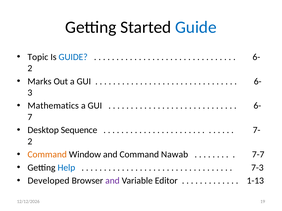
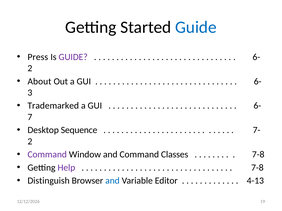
Topic: Topic -> Press
GUIDE at (73, 57) colour: blue -> purple
Marks: Marks -> About
Mathematics: Mathematics -> Trademarked
Command at (47, 155) colour: orange -> purple
Nawab: Nawab -> Classes
7-7 at (258, 155): 7-7 -> 7-8
Help colour: blue -> purple
7-3 at (257, 168): 7-3 -> 7-8
Developed: Developed -> Distinguish
and at (112, 181) colour: purple -> blue
1-13: 1-13 -> 4-13
